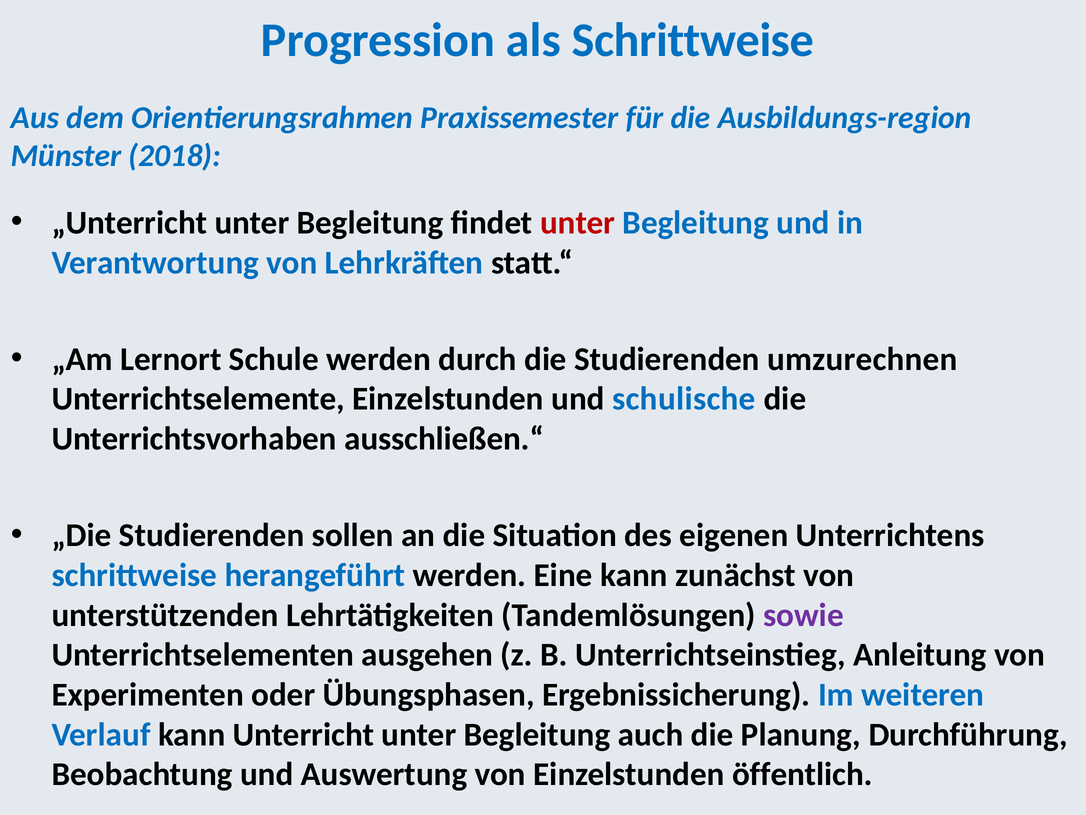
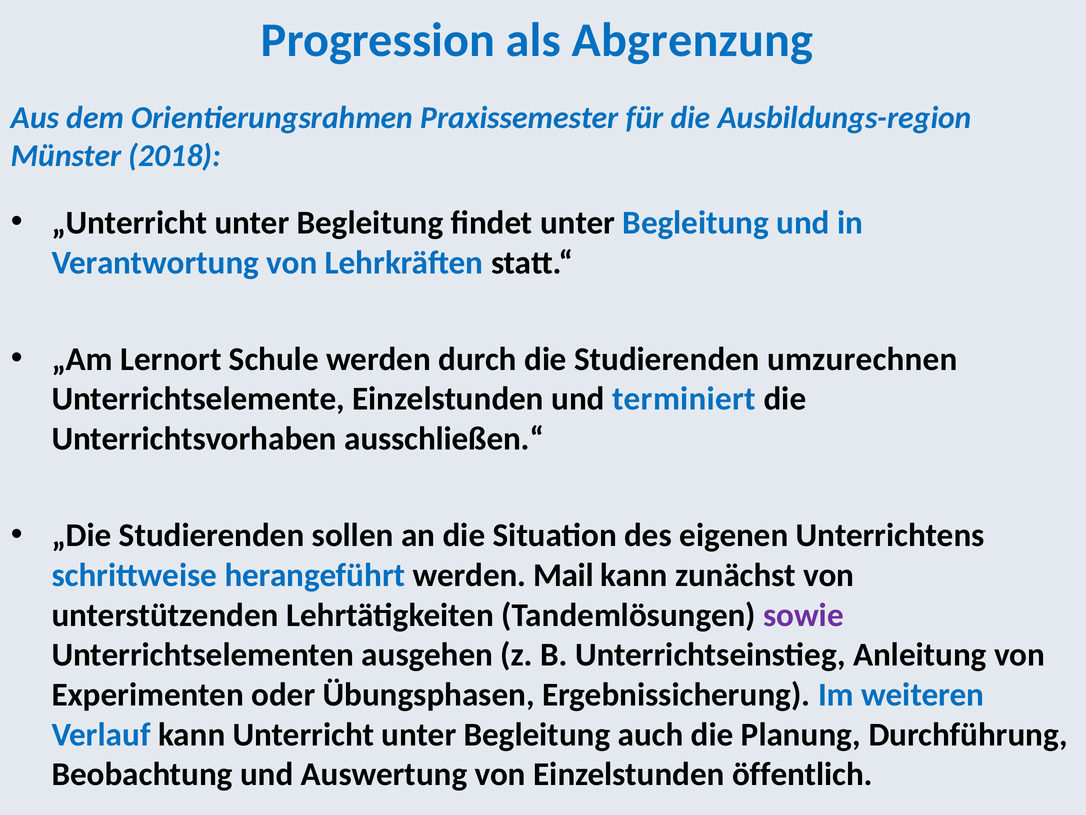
als Schrittweise: Schrittweise -> Abgrenzung
unter at (578, 223) colour: red -> black
schulische: schulische -> terminiert
Eine: Eine -> Mail
